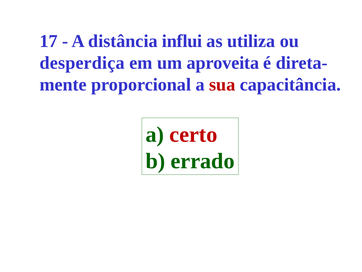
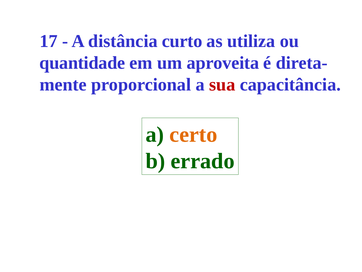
influi: influi -> curto
desperdiça: desperdiça -> quantidade
certo colour: red -> orange
